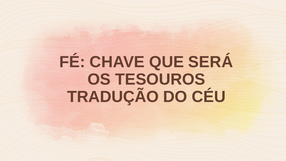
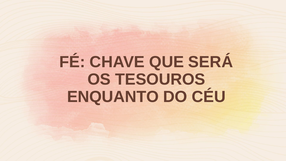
TRADUÇÃO: TRADUÇÃO -> ENQUANTO
